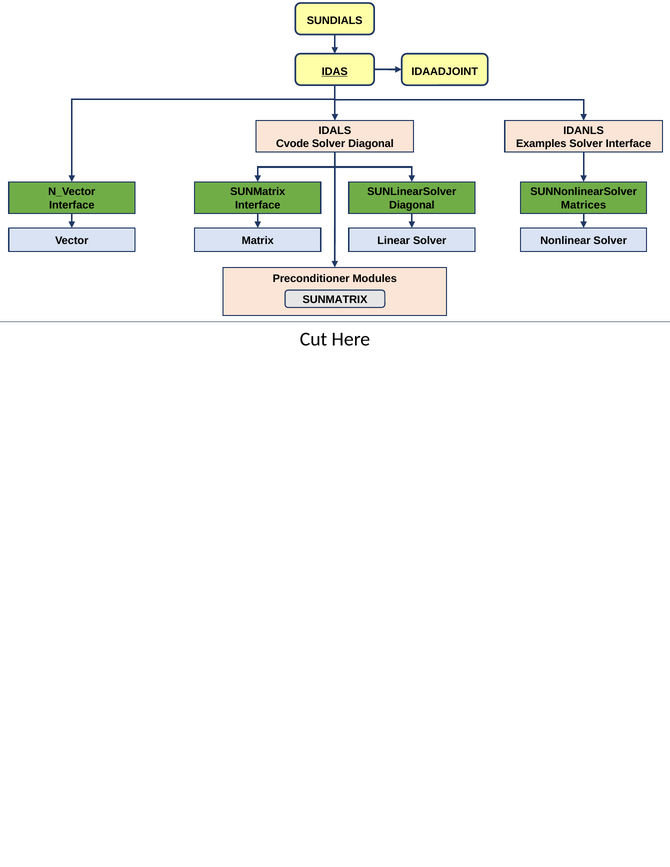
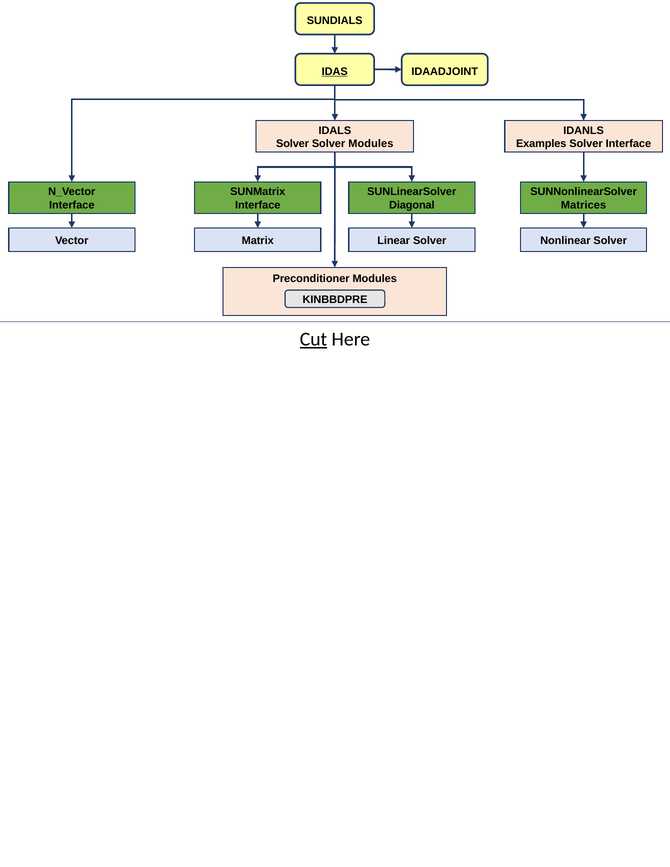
Cvode at (293, 144): Cvode -> Solver
Solver Diagonal: Diagonal -> Modules
SUNMATRIX at (335, 300): SUNMATRIX -> KINBBDPRE
Cut underline: none -> present
